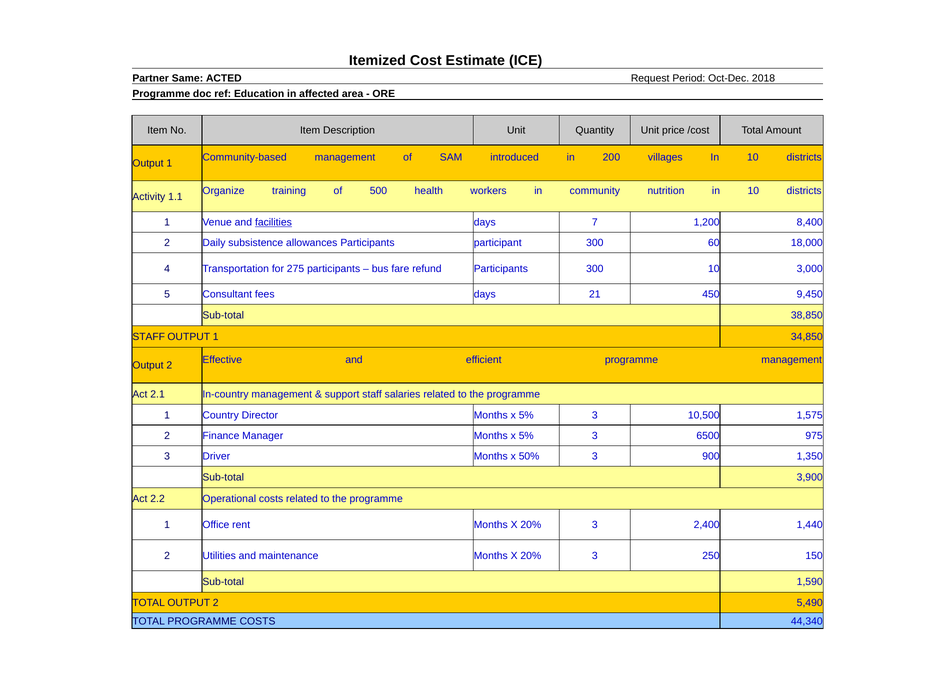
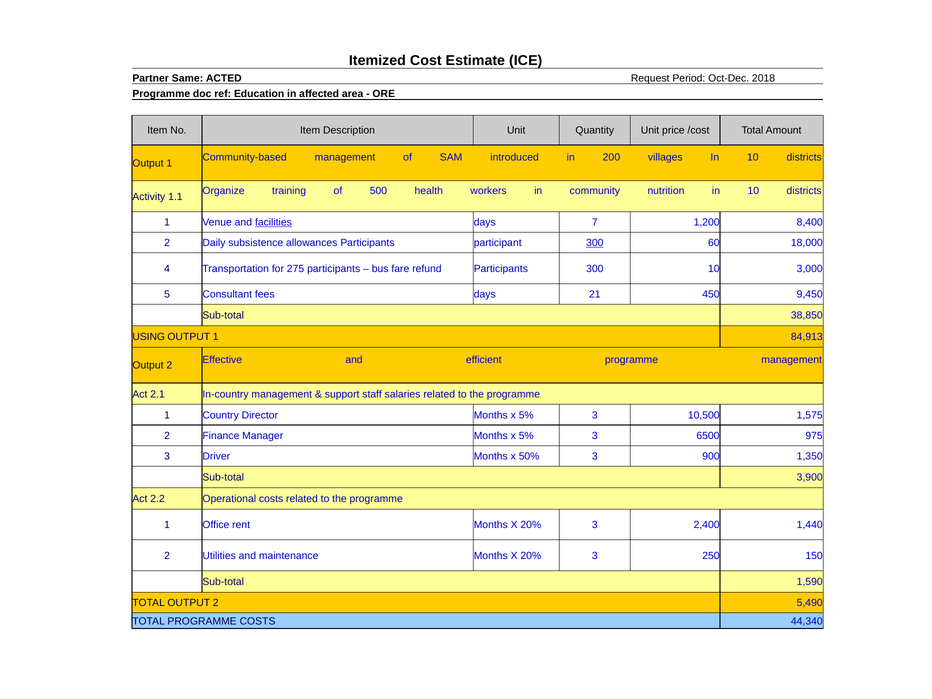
300 at (595, 243) underline: none -> present
STAFF at (149, 337): STAFF -> USING
34,850: 34,850 -> 84,913
